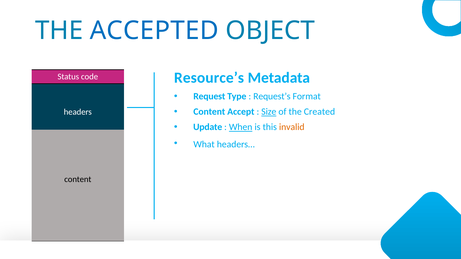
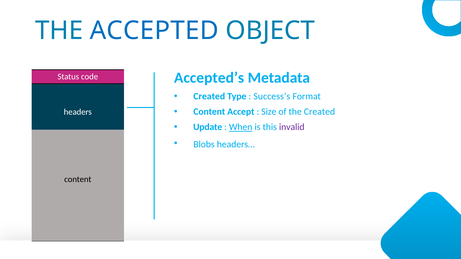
Resource’s: Resource’s -> Accepted’s
Request at (209, 97): Request -> Created
Request’s: Request’s -> Success’s
Size underline: present -> none
invalid colour: orange -> purple
What: What -> Blobs
